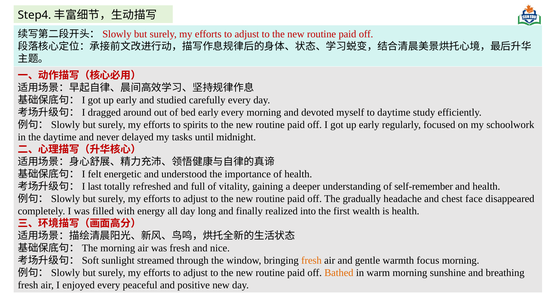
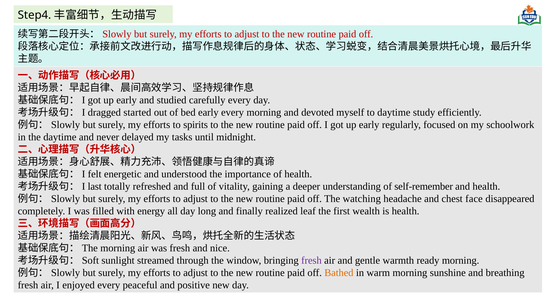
around: around -> started
gradually: gradually -> watching
into: into -> leaf
fresh at (311, 261) colour: orange -> purple
focus: focus -> ready
